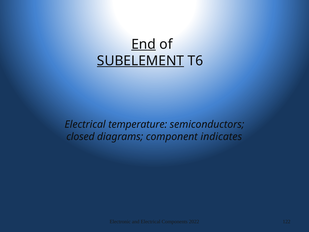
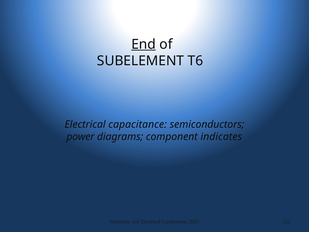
SUBELEMENT underline: present -> none
temperature: temperature -> capacitance
closed: closed -> power
